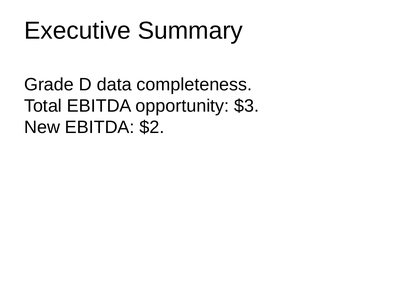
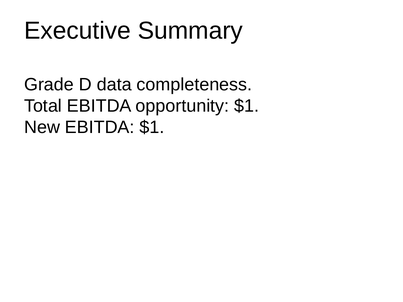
opportunity $3: $3 -> $1
EBITDA $2: $2 -> $1
